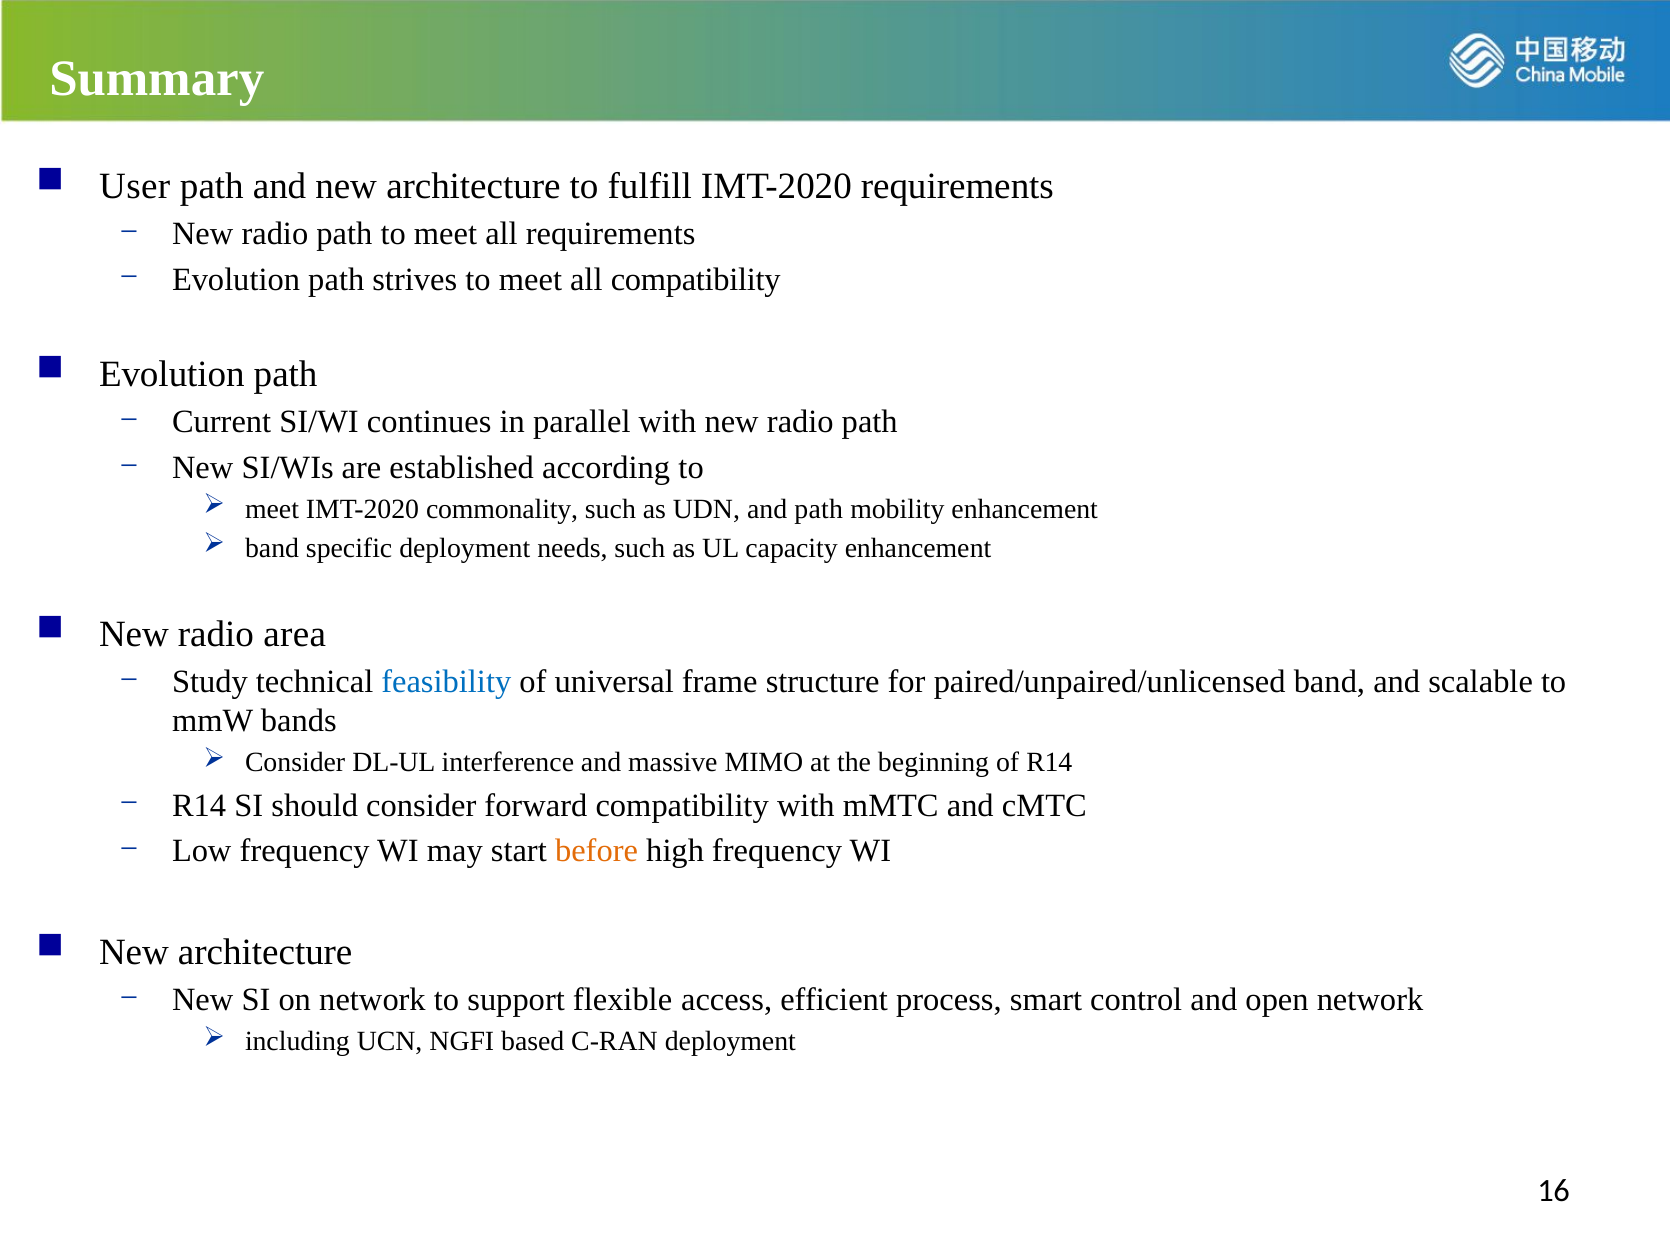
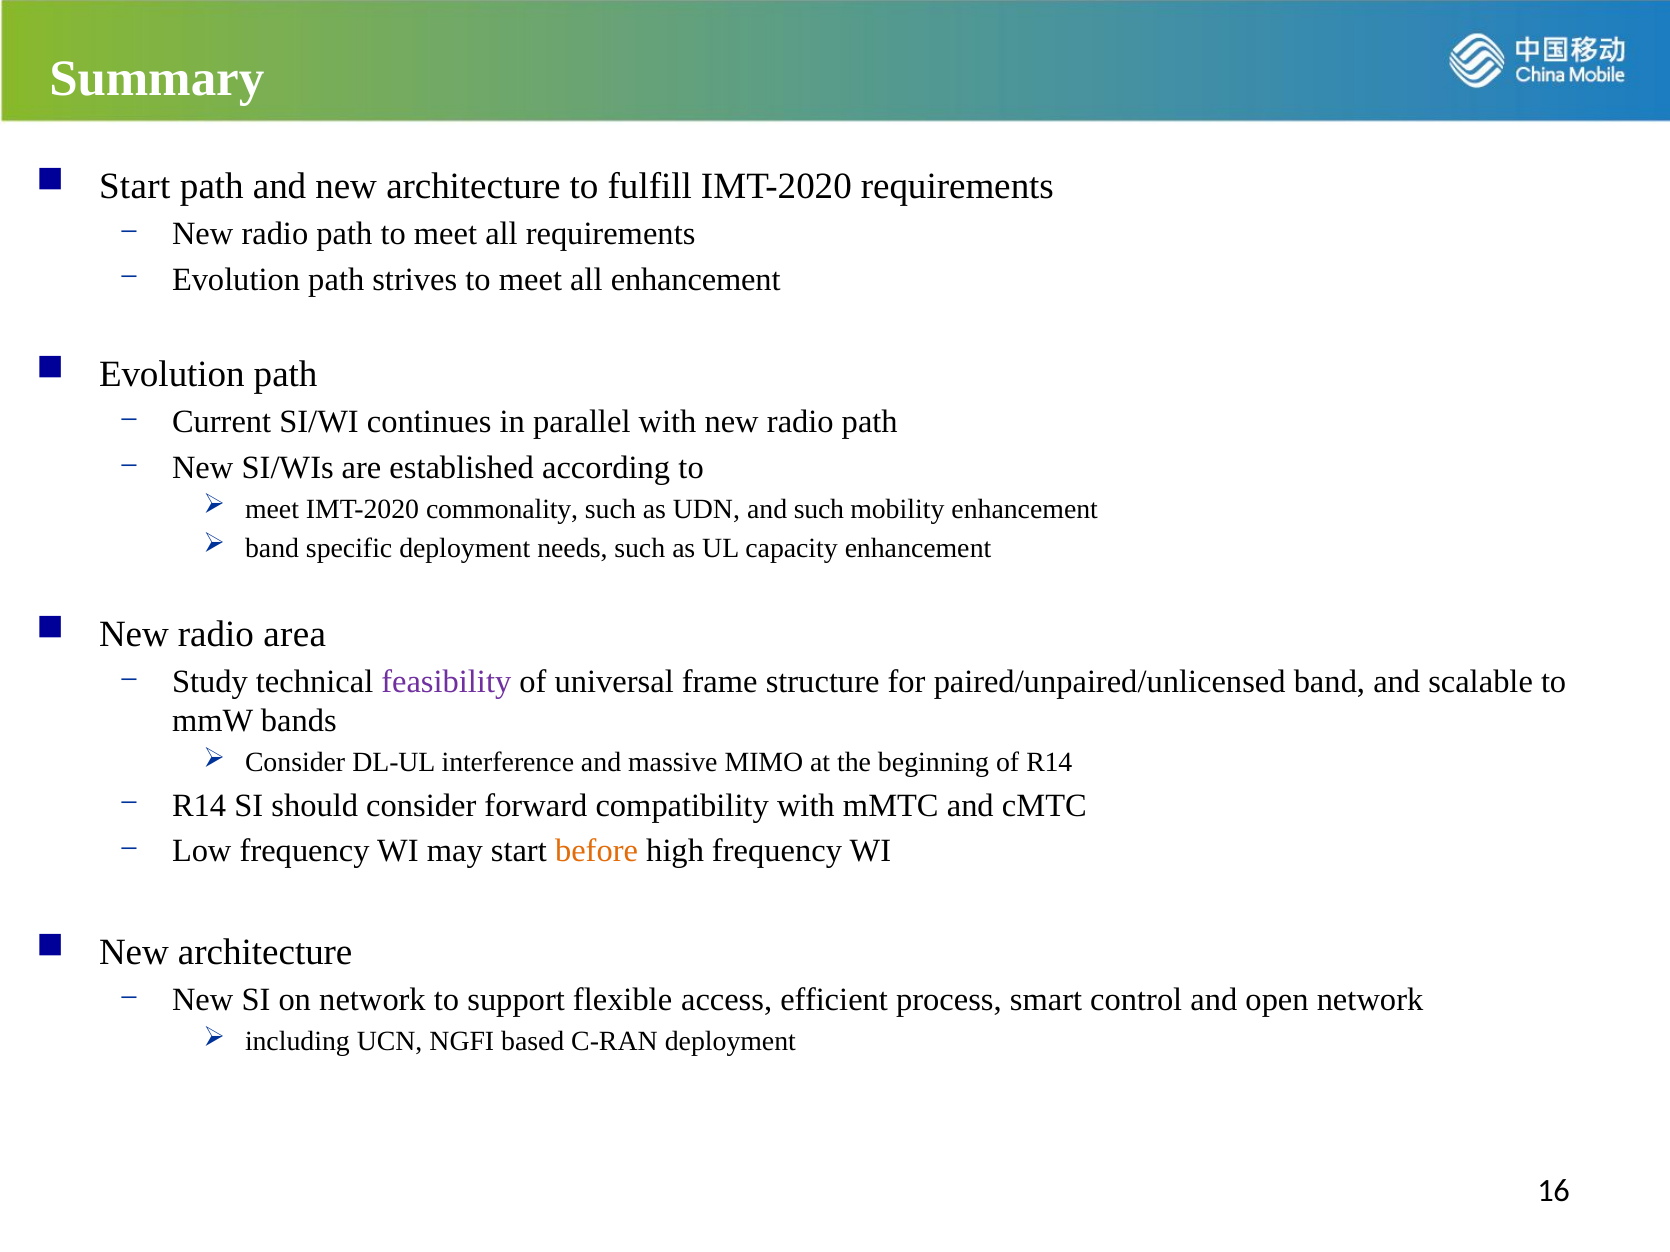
User at (135, 186): User -> Start
all compatibility: compatibility -> enhancement
and path: path -> such
feasibility colour: blue -> purple
